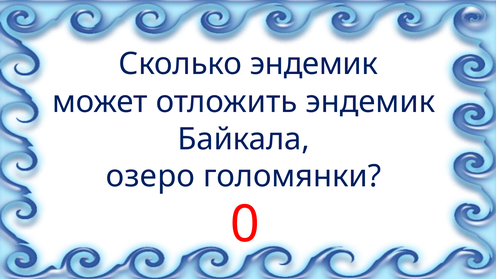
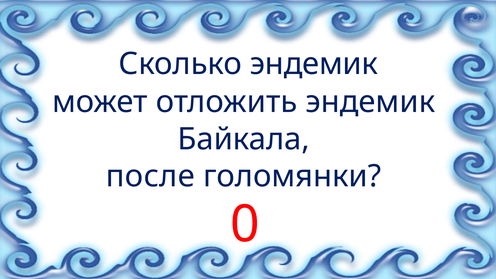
озеро: озеро -> после
